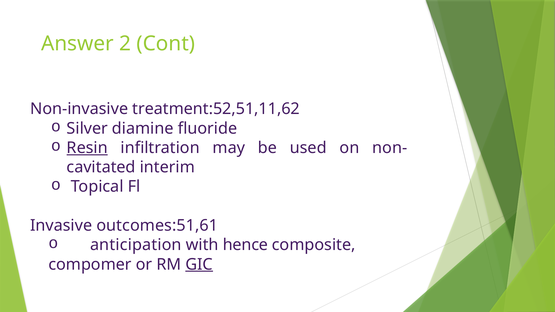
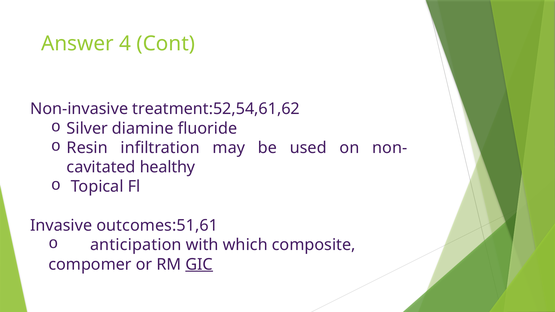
2: 2 -> 4
treatment:52,51,11,62: treatment:52,51,11,62 -> treatment:52,54,61,62
Resin underline: present -> none
interim: interim -> healthy
hence: hence -> which
